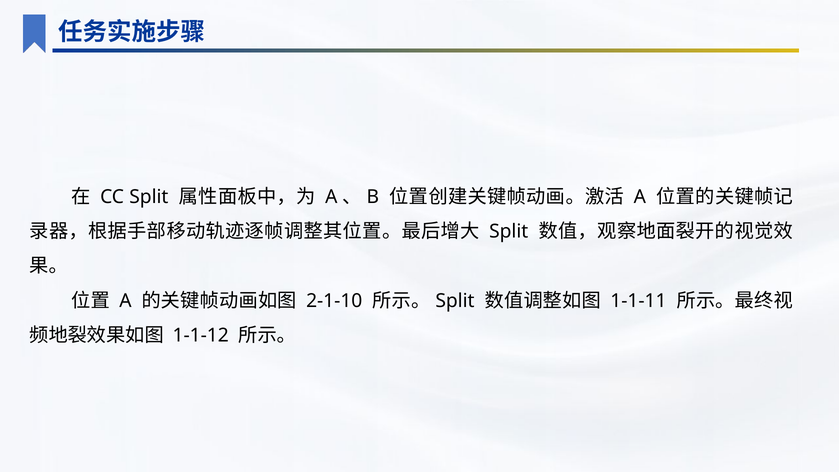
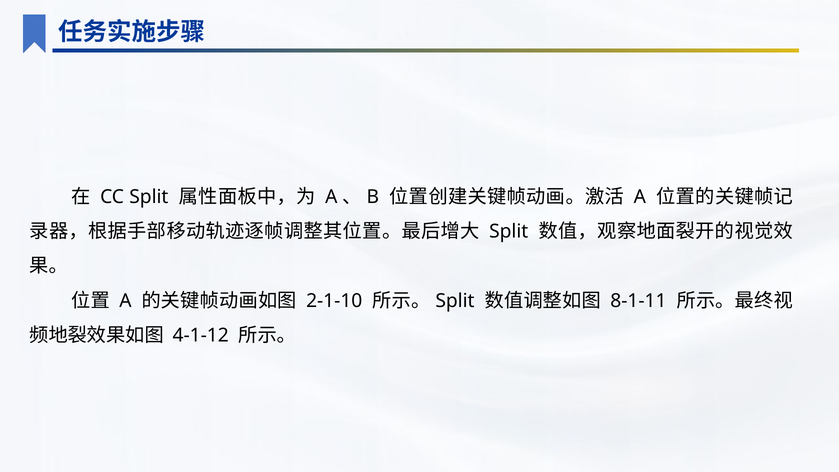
1-1-11: 1-1-11 -> 8-1-11
1-1-12: 1-1-12 -> 4-1-12
